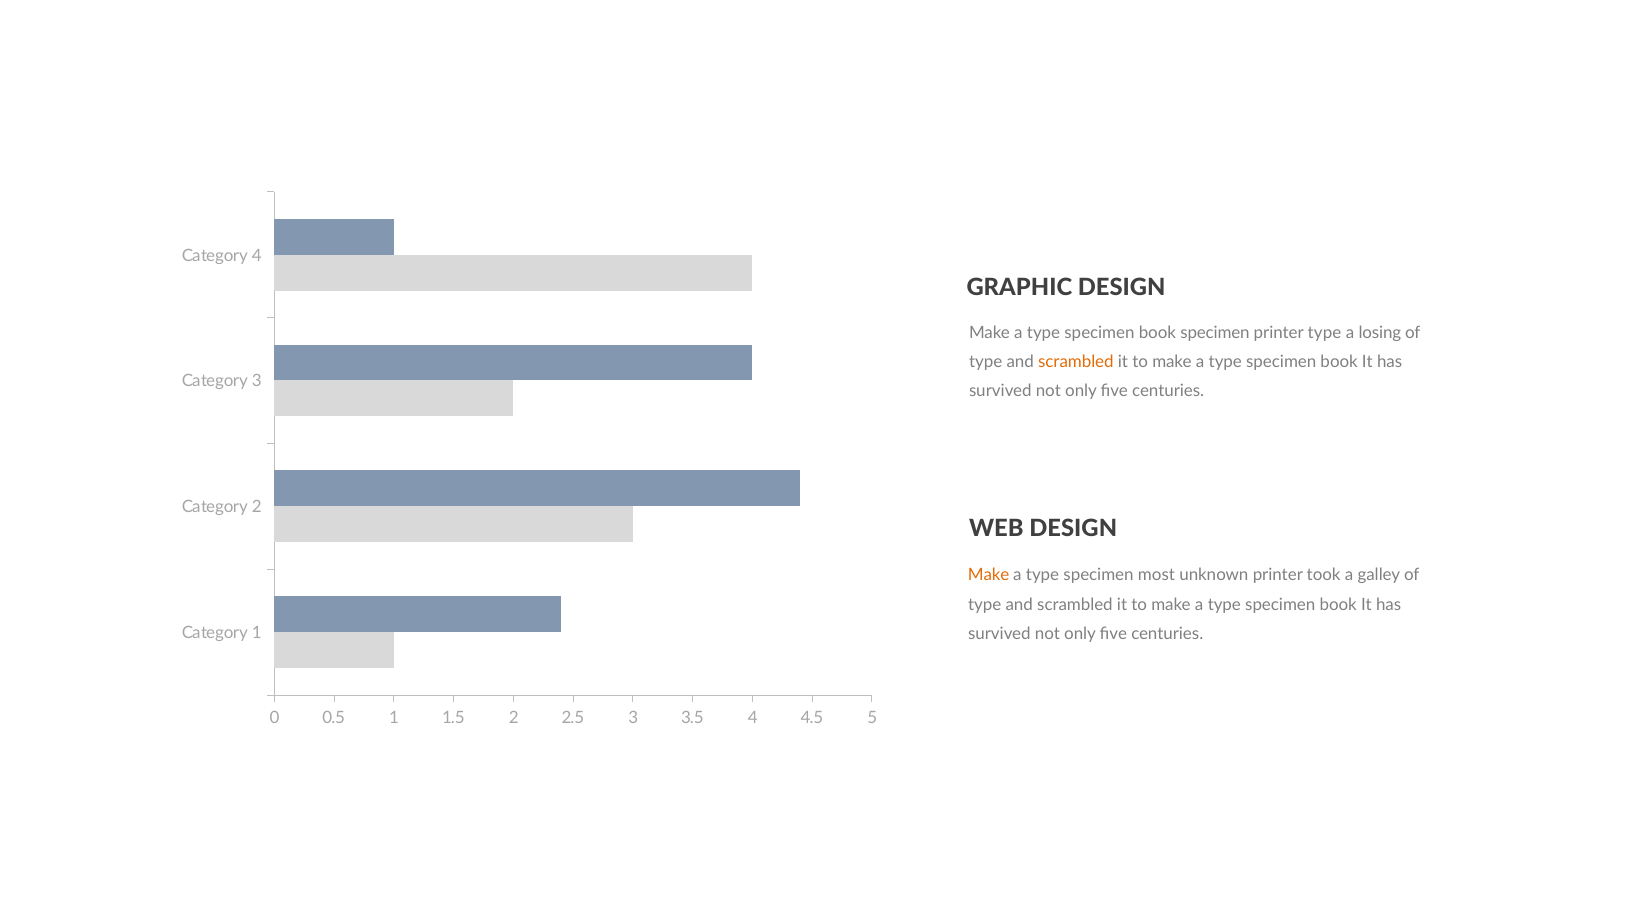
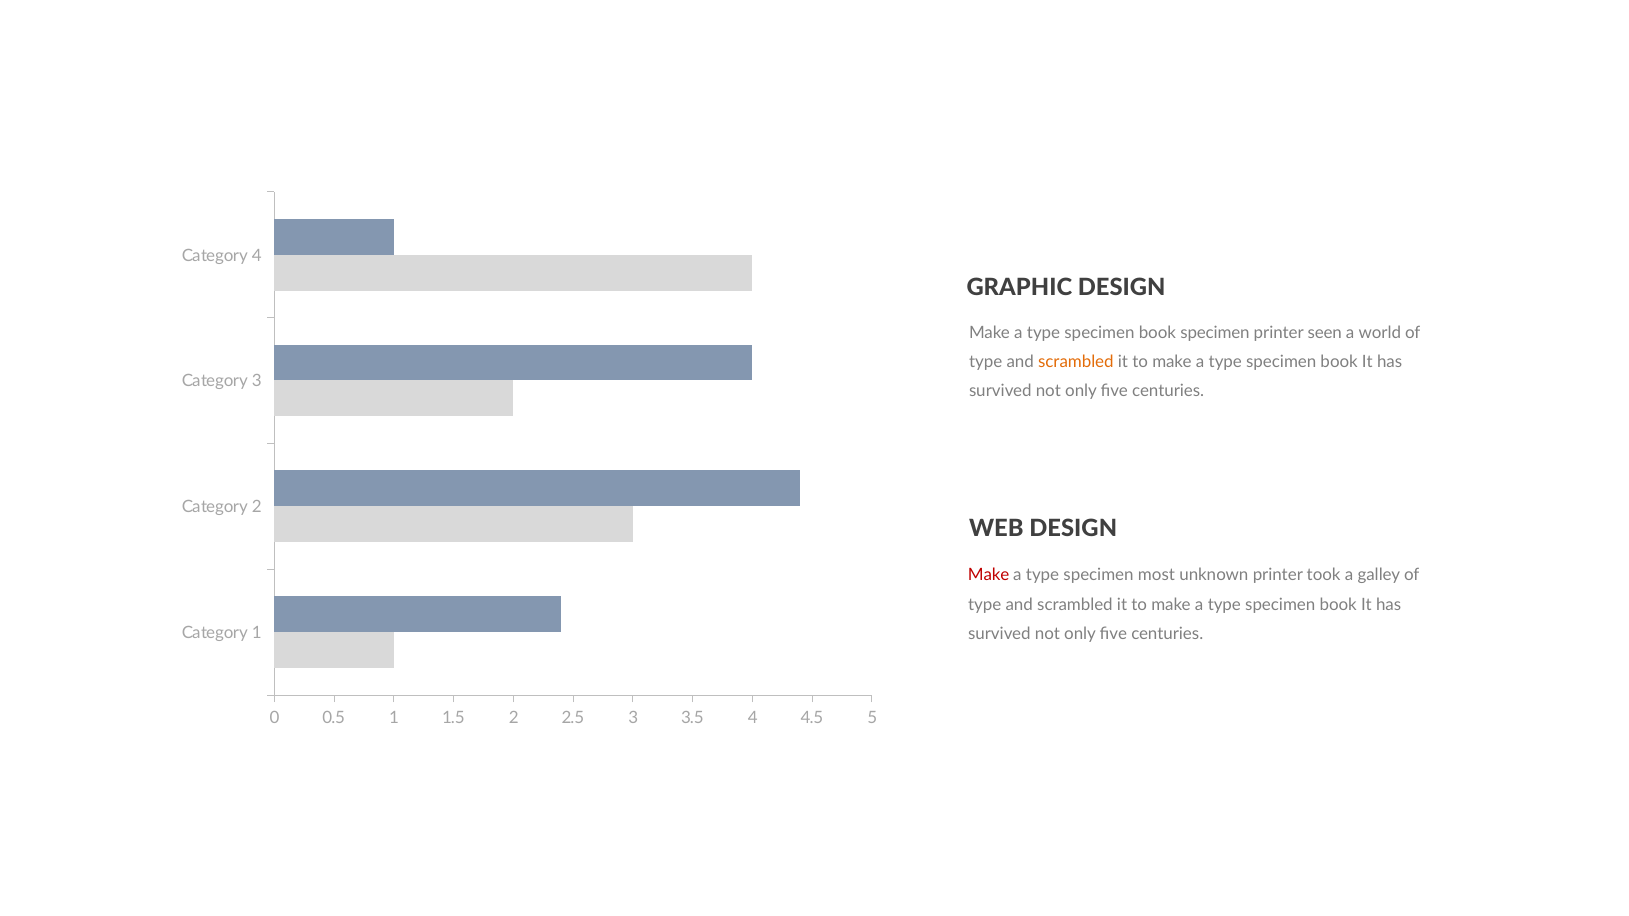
printer type: type -> seen
losing: losing -> world
Make at (989, 575) colour: orange -> red
